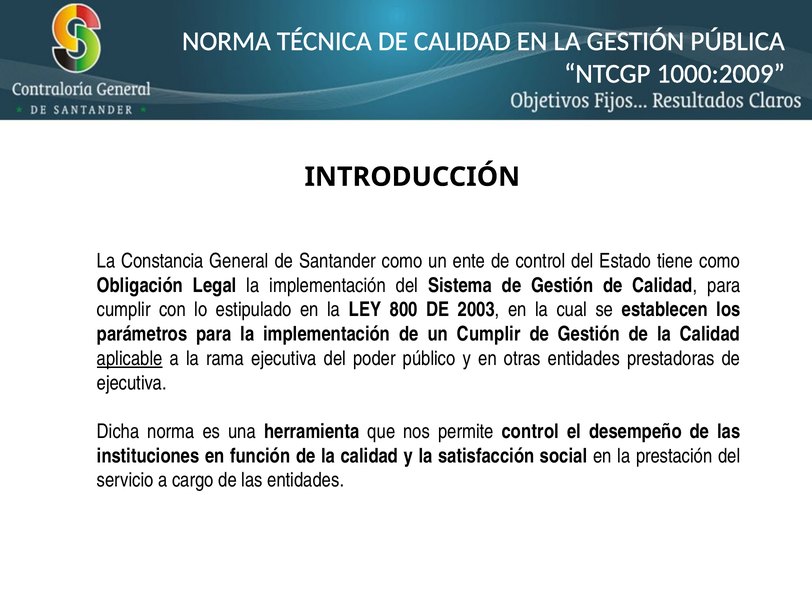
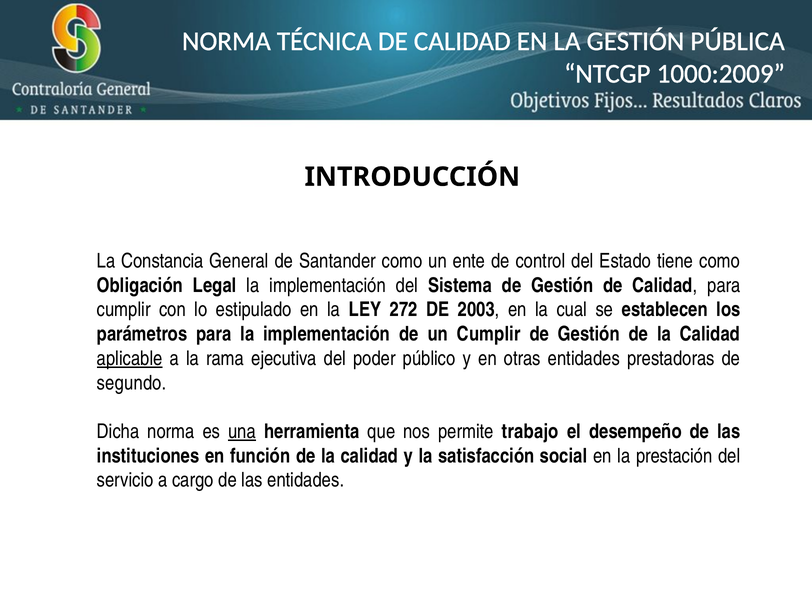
800: 800 -> 272
ejecutiva at (132, 383): ejecutiva -> segundo
una underline: none -> present
permite control: control -> trabajo
